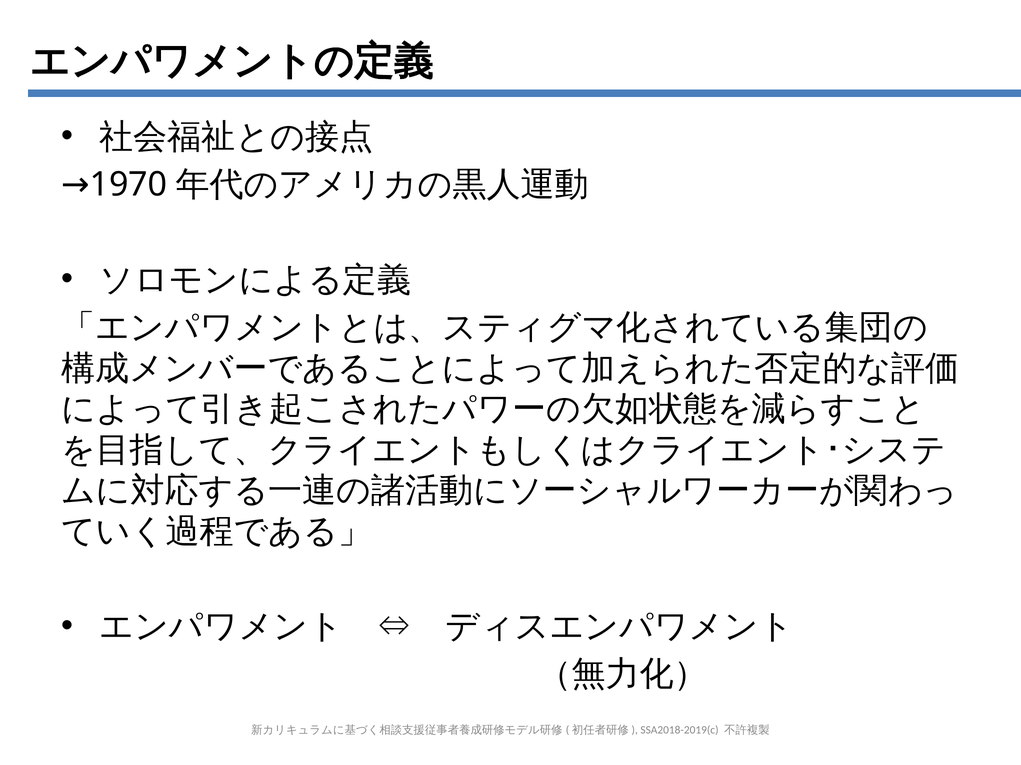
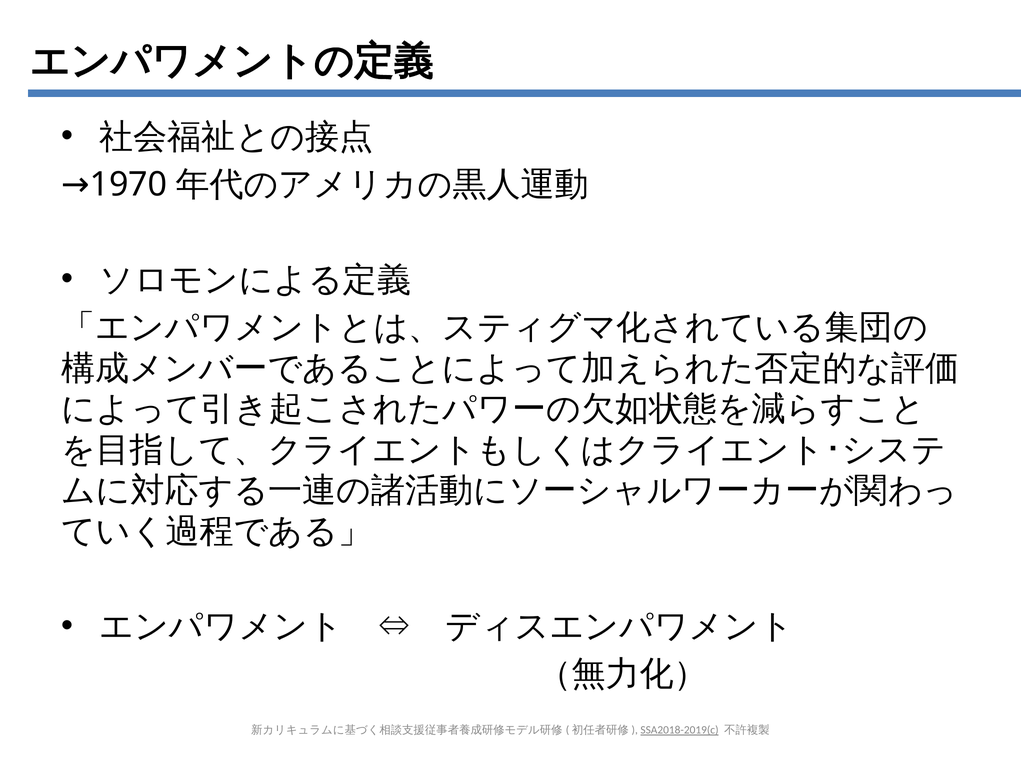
SSA2018-2019(c underline: none -> present
